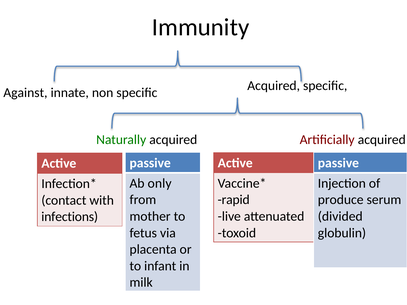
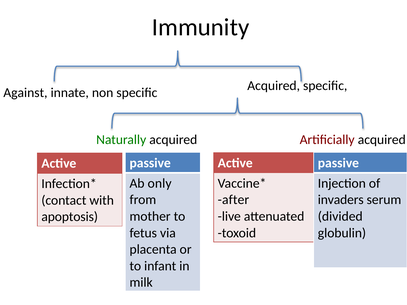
rapid: rapid -> after
produce: produce -> invaders
infections: infections -> apoptosis
